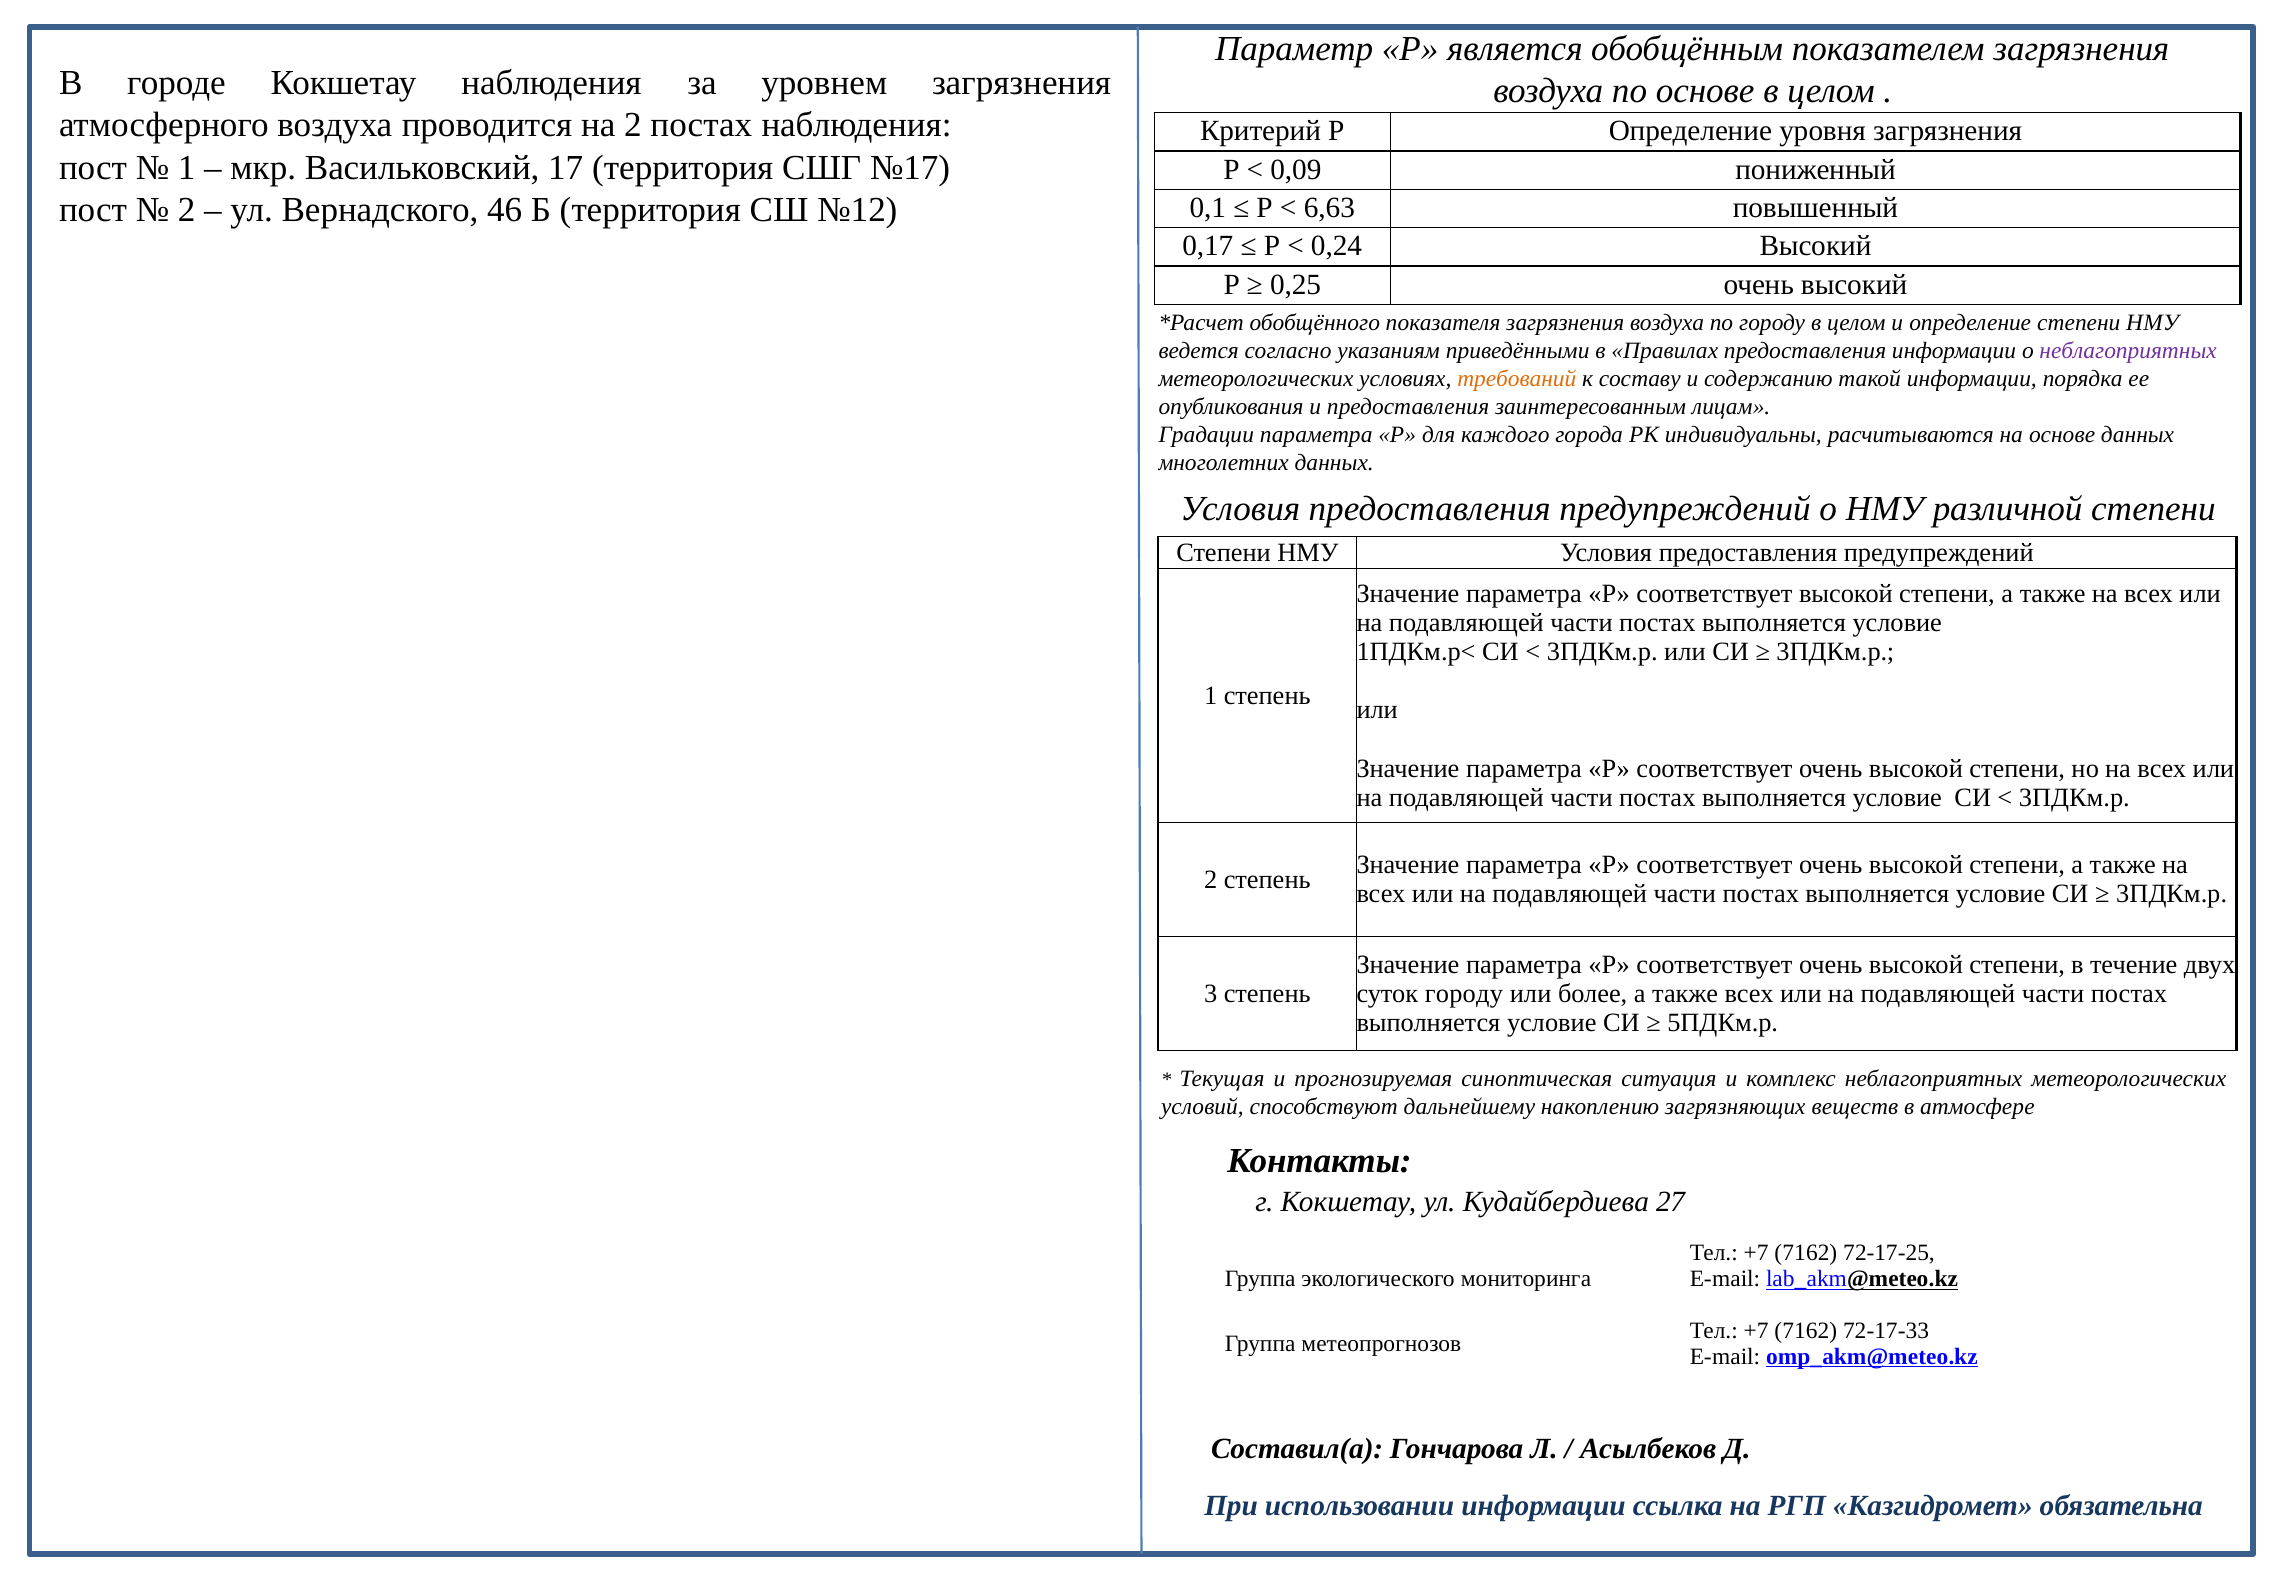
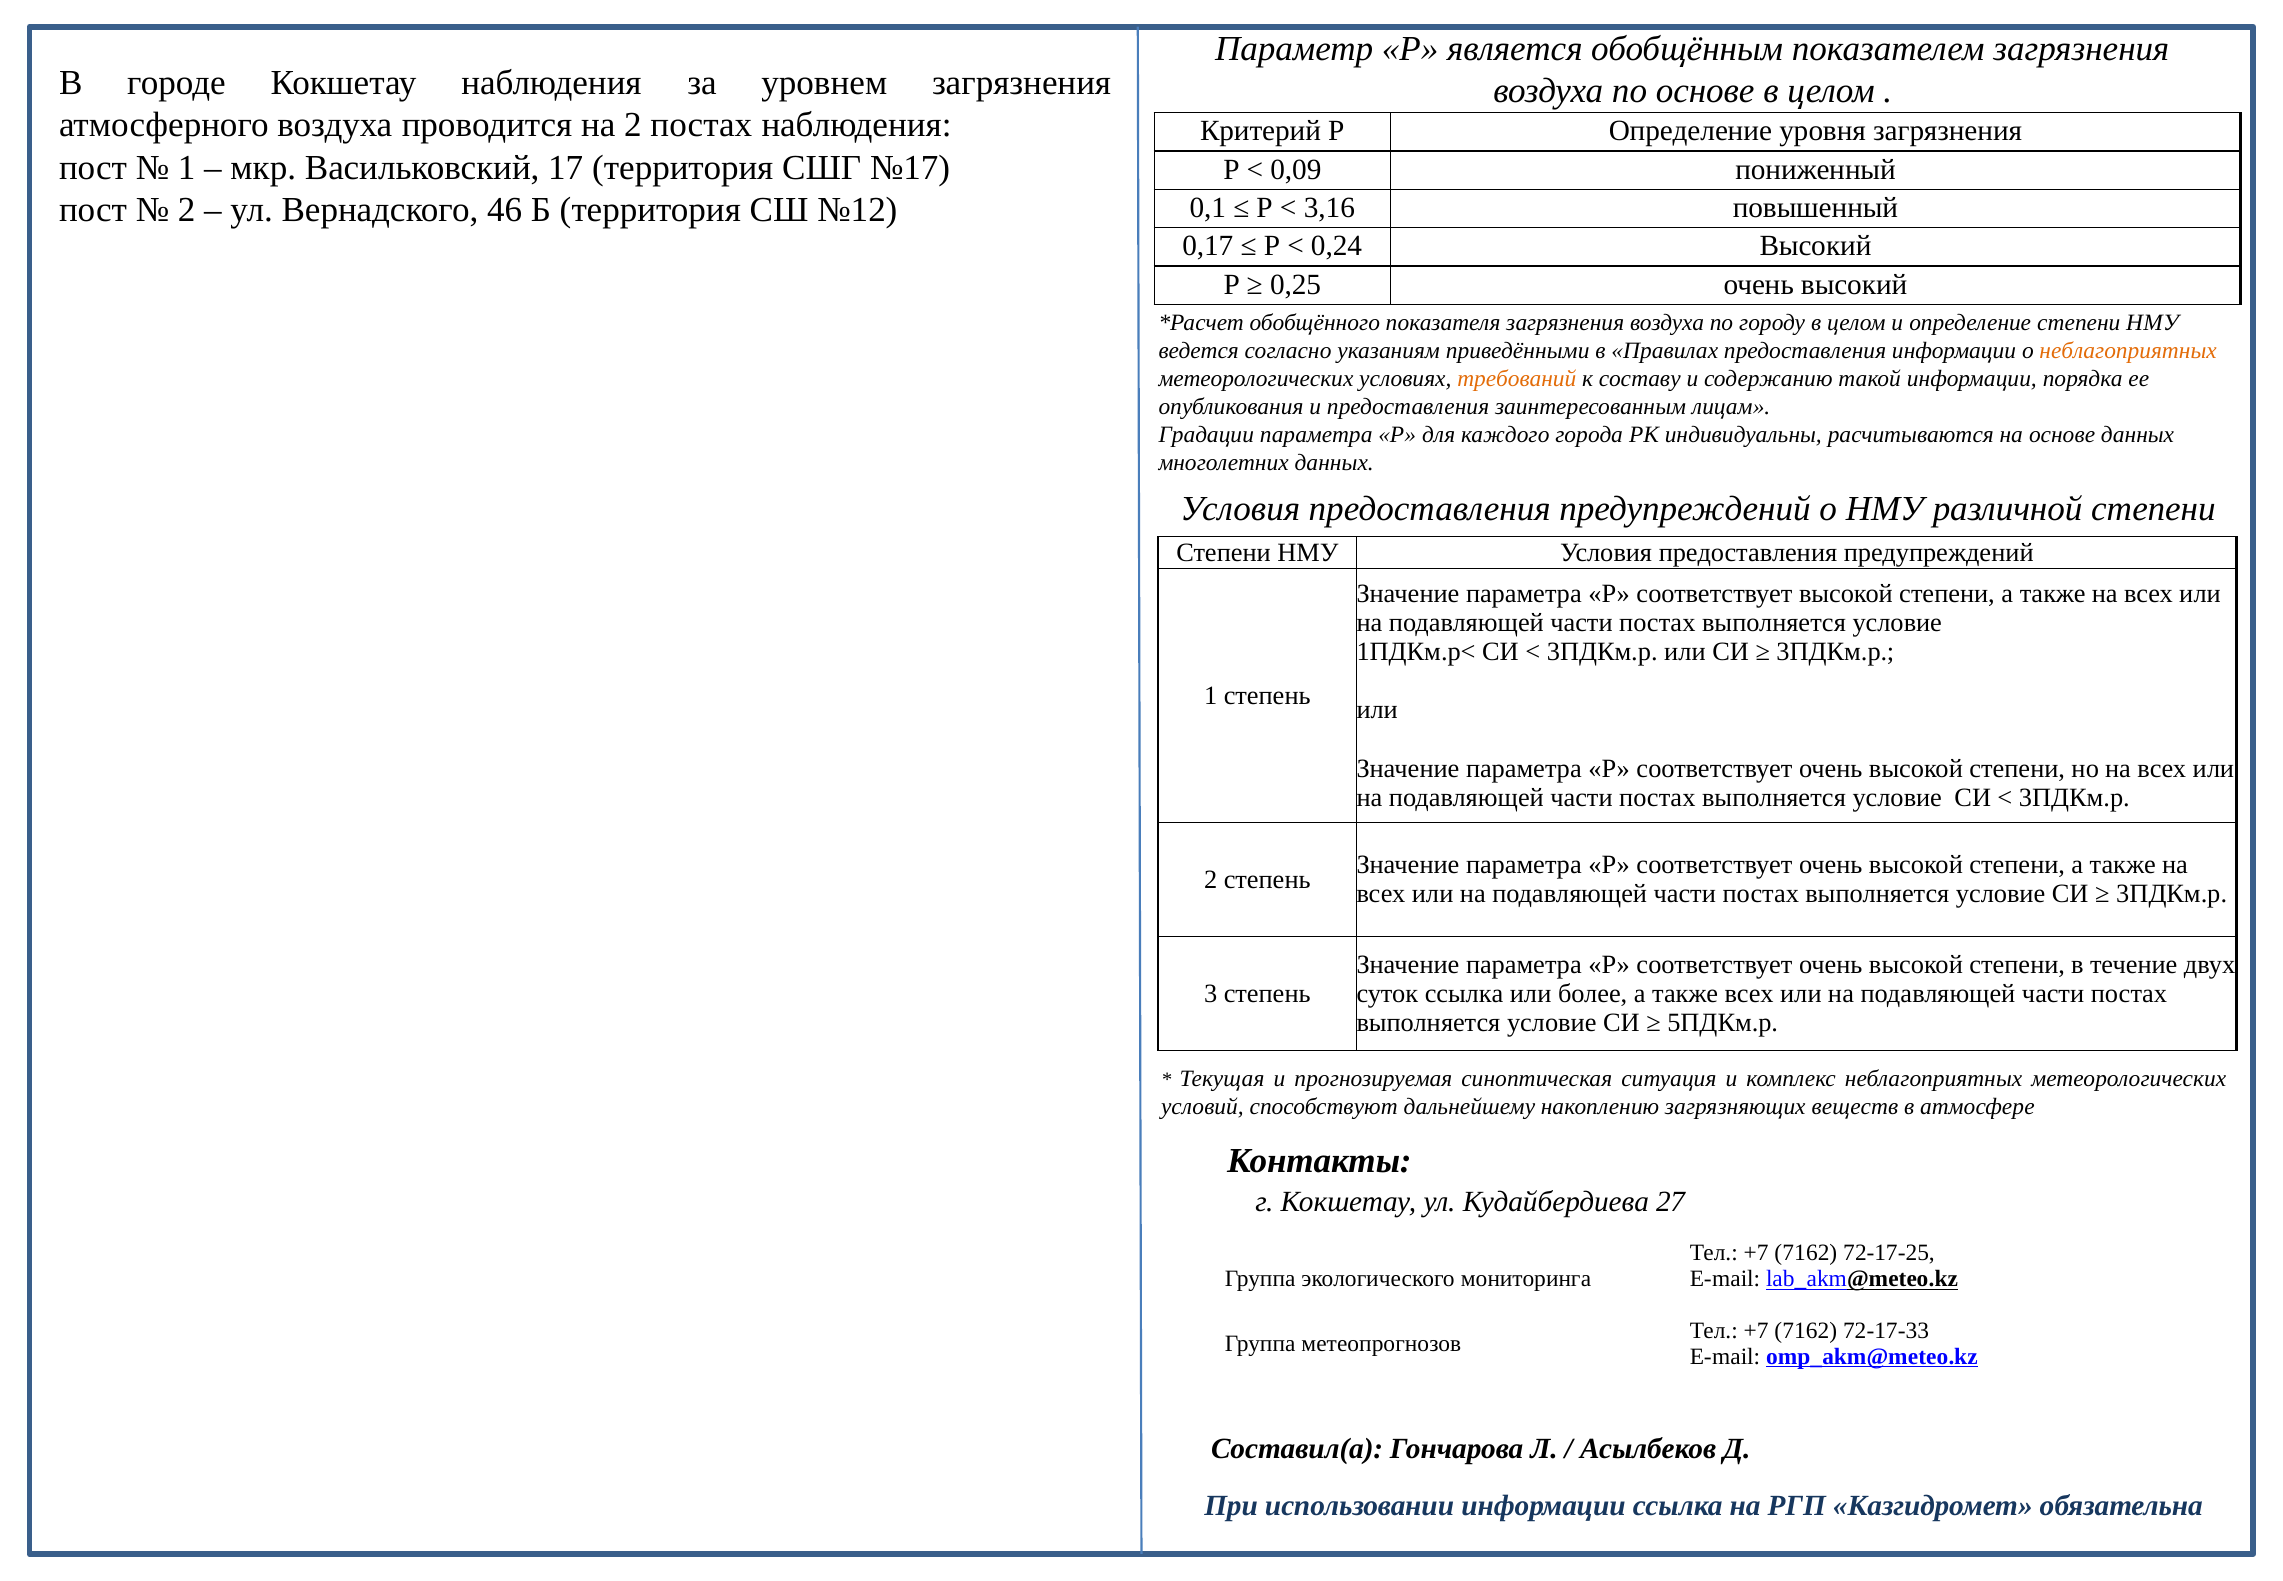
6,63: 6,63 -> 3,16
неблагоприятных at (2128, 351) colour: purple -> orange
суток городу: городу -> ссылка
